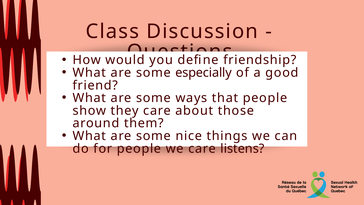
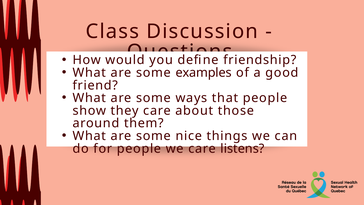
especially: especially -> examples
